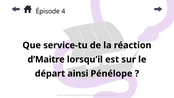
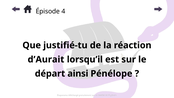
service-tu: service-tu -> justifié-tu
d’Maitre: d’Maitre -> d’Aurait
